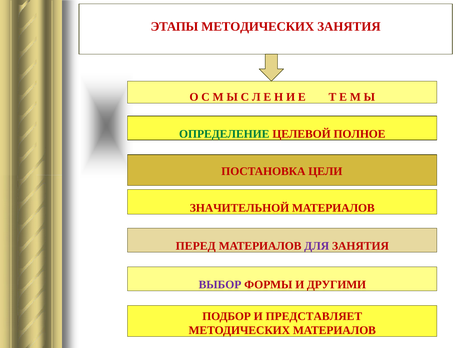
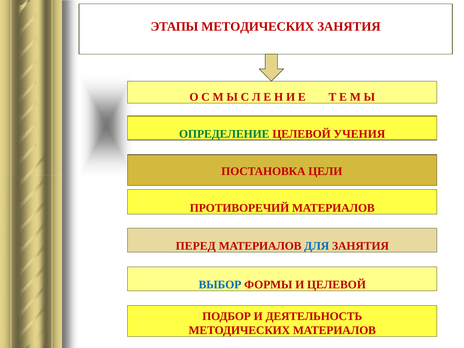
ПОЛНОЕ: ПОЛНОЕ -> УЧЕНИЯ
ЗНАЧИТЕЛЬНОЙ: ЗНАЧИТЕЛЬНОЙ -> ПРОТИВОРЕЧИЙ
ДЛЯ colour: purple -> blue
ВЫБОР colour: purple -> blue
И ДРУГИМИ: ДРУГИМИ -> ЦЕЛЕВОЙ
ПРЕДСТАВЛЯЕТ: ПРЕДСТАВЛЯЕТ -> ДЕЯТЕЛЬНОСТЬ
